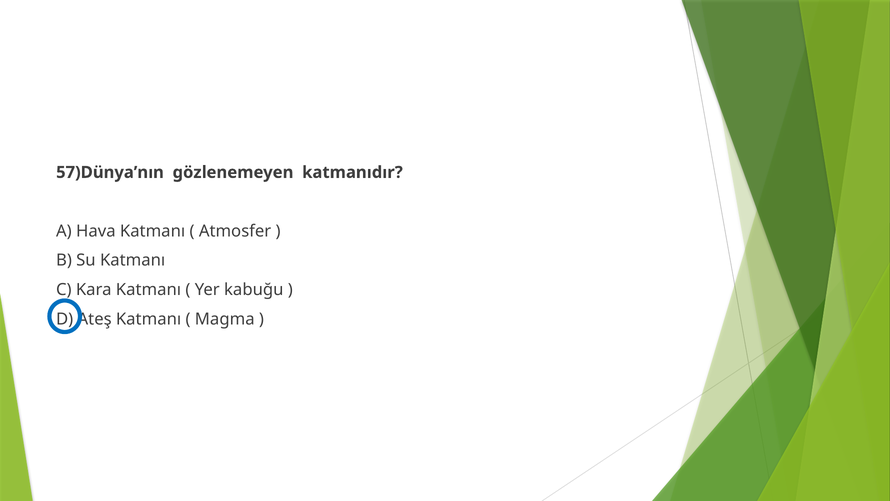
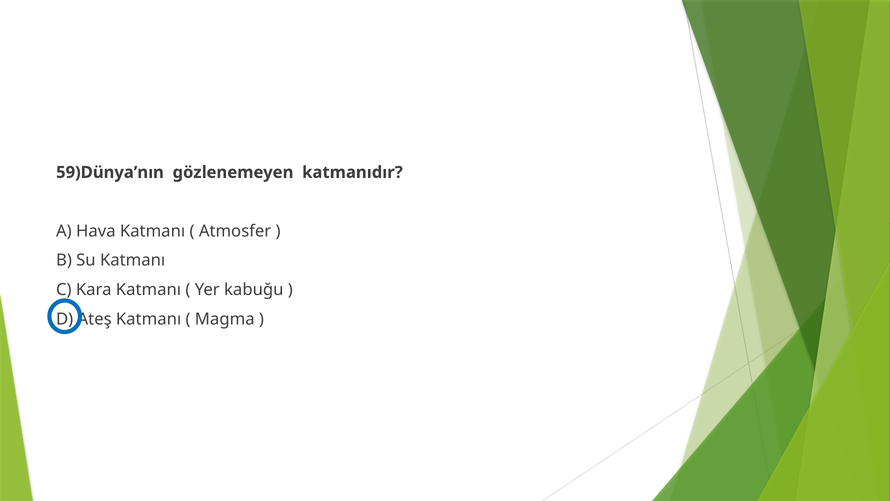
57)Dünya’nın: 57)Dünya’nın -> 59)Dünya’nın
